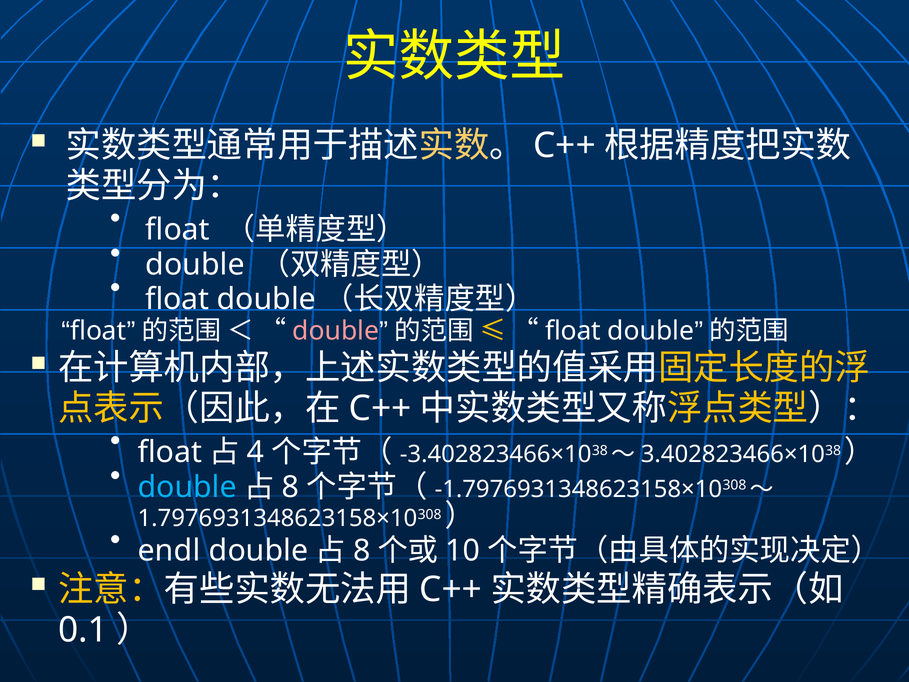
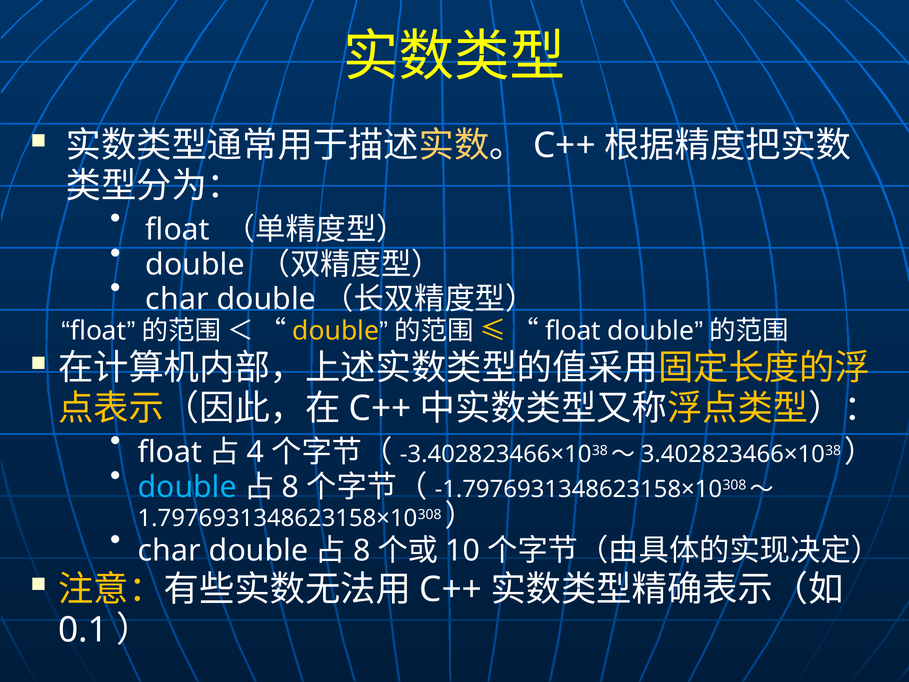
float at (177, 299): float -> char
double at (336, 331) colour: pink -> yellow
endl at (169, 551): endl -> char
